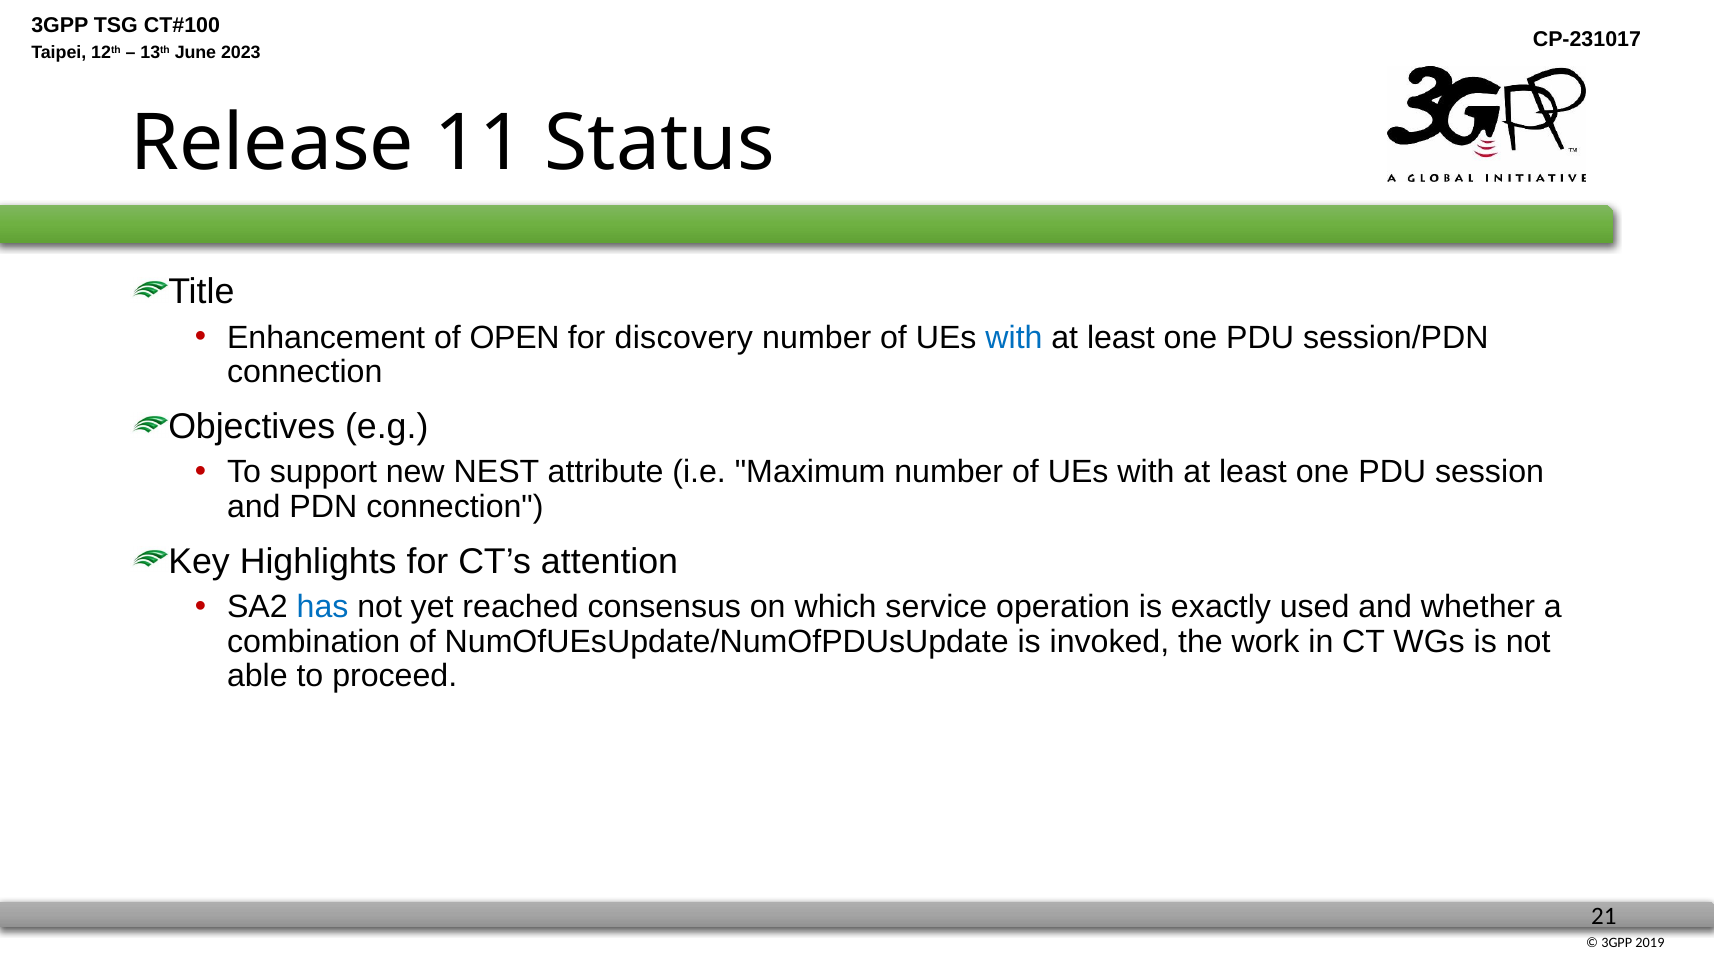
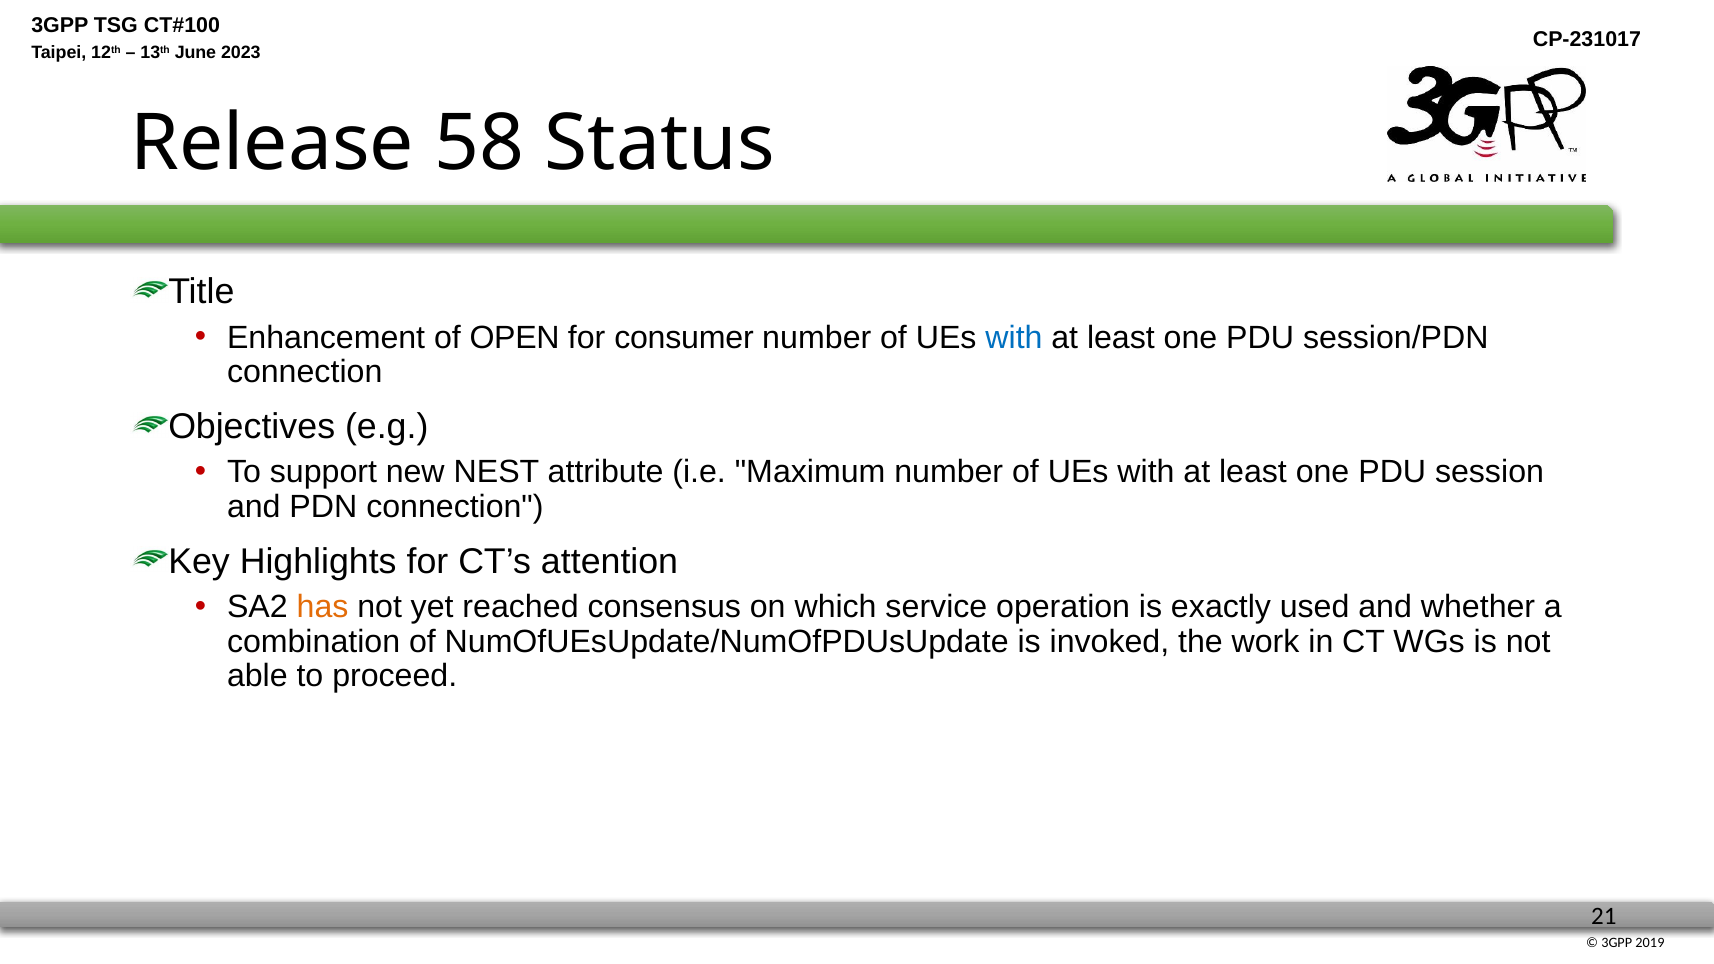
11: 11 -> 58
discovery: discovery -> consumer
has colour: blue -> orange
